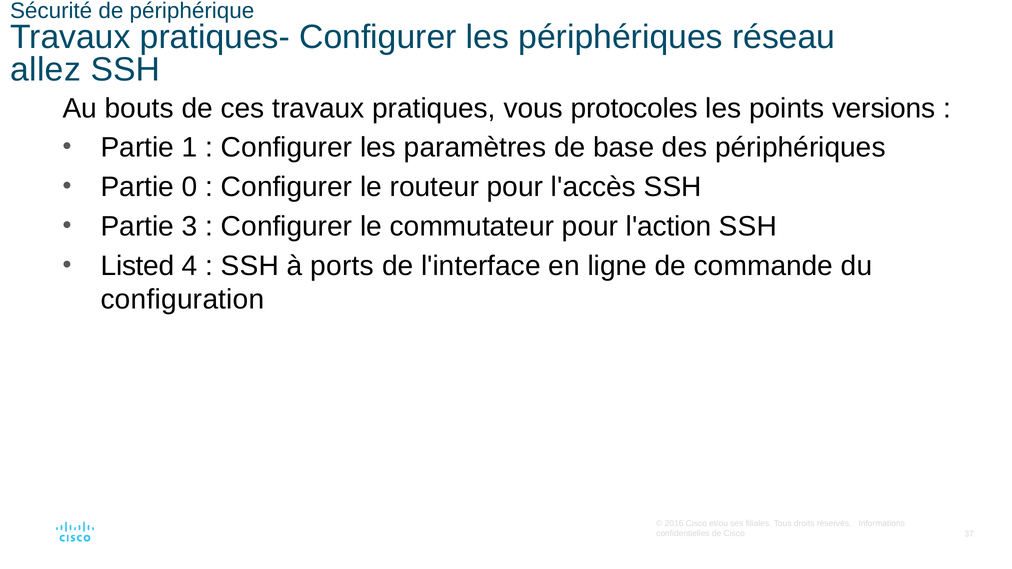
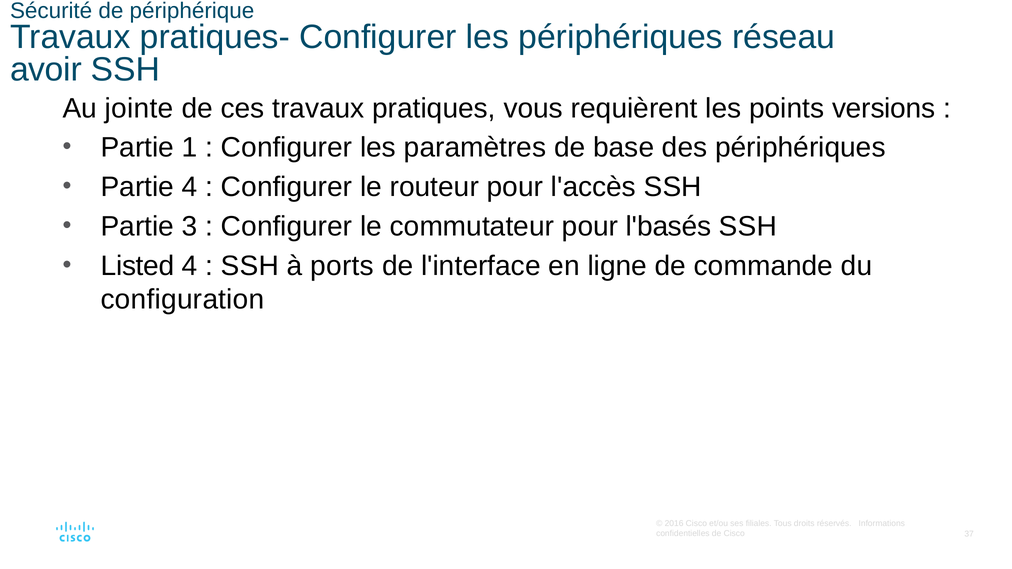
allez: allez -> avoir
bouts: bouts -> jointe
protocoles: protocoles -> requièrent
Partie 0: 0 -> 4
l'action: l'action -> l'basés
